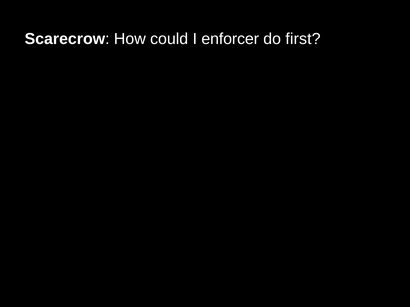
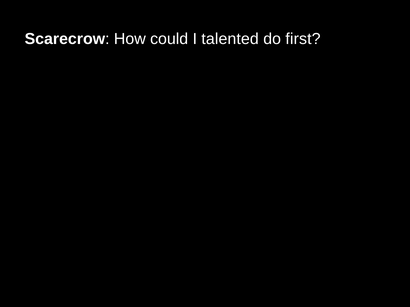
enforcer: enforcer -> talented
